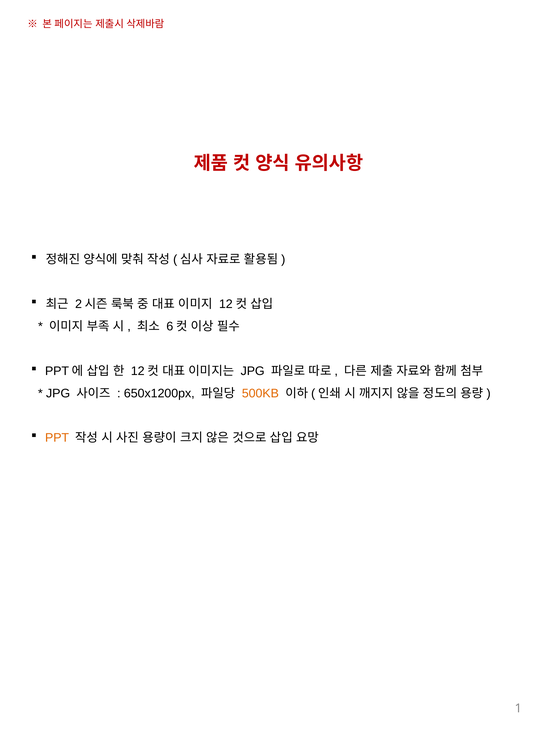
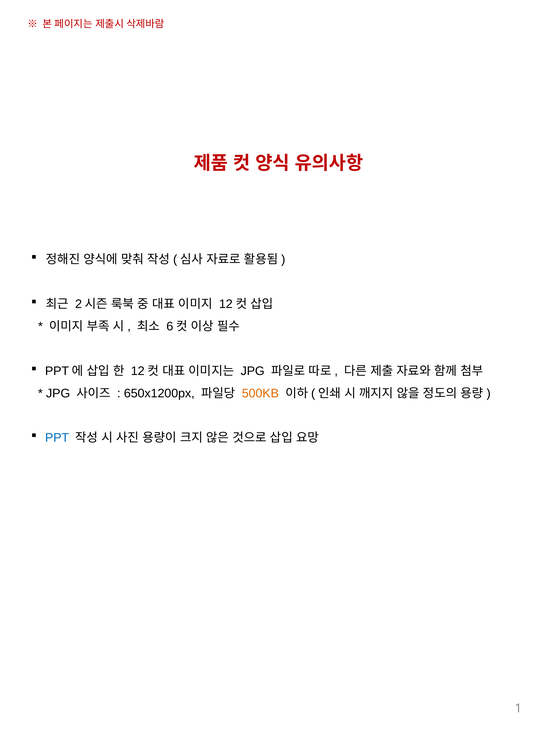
PPT colour: orange -> blue
